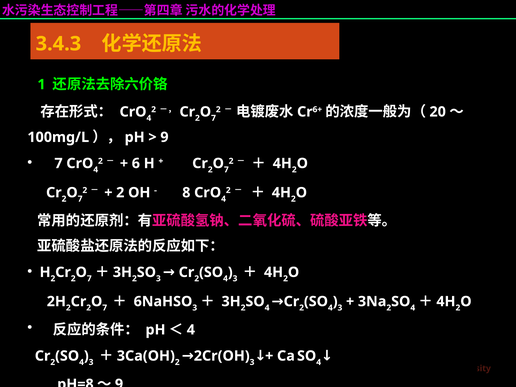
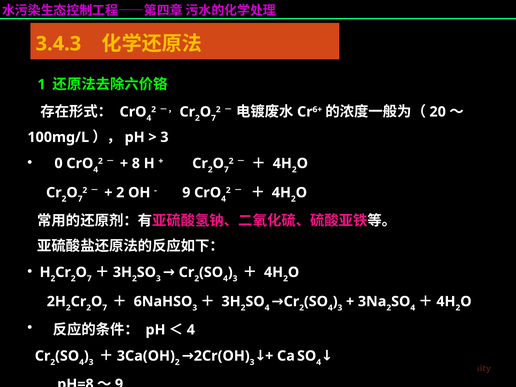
9 at (164, 137): 9 -> 3
7 at (59, 163): 7 -> 0
6: 6 -> 8
8 at (186, 193): 8 -> 9
